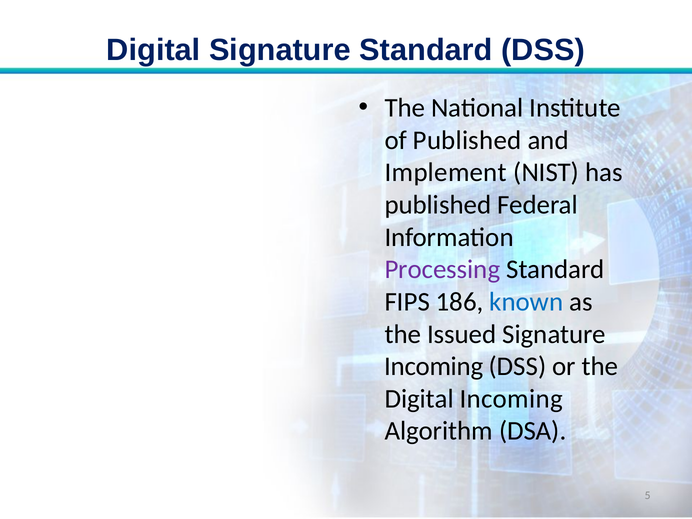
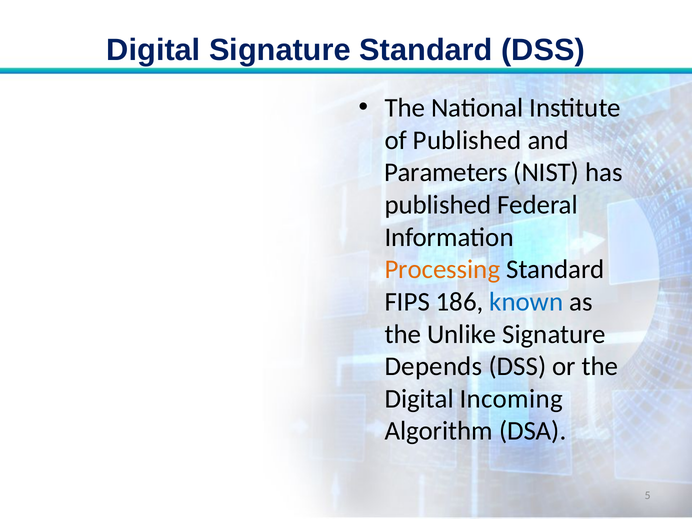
Implement: Implement -> Parameters
Processing colour: purple -> orange
Issued: Issued -> Unlike
Incoming at (434, 366): Incoming -> Depends
